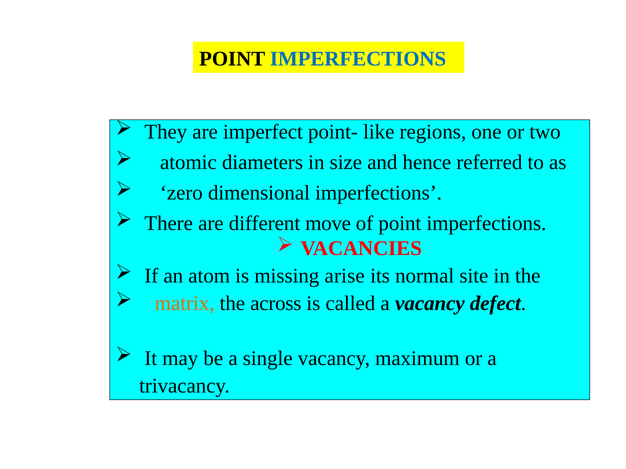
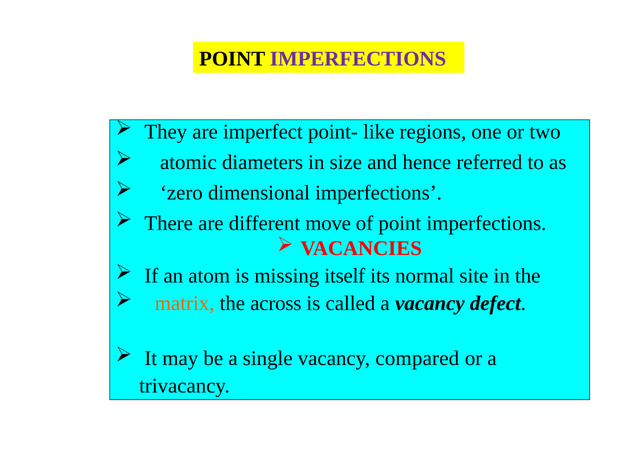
IMPERFECTIONS at (358, 59) colour: blue -> purple
arise: arise -> itself
maximum: maximum -> compared
